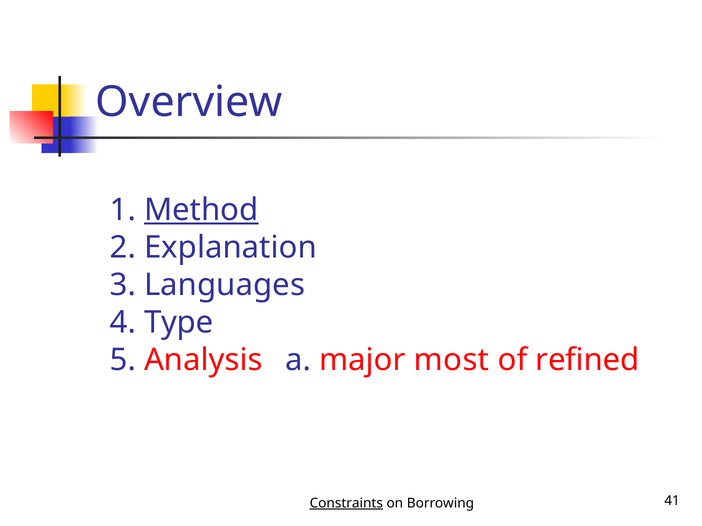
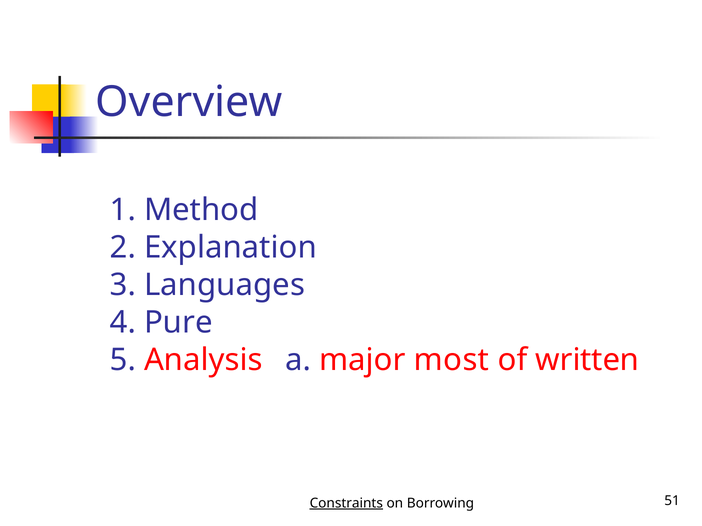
Method underline: present -> none
Type: Type -> Pure
refined: refined -> written
41: 41 -> 51
